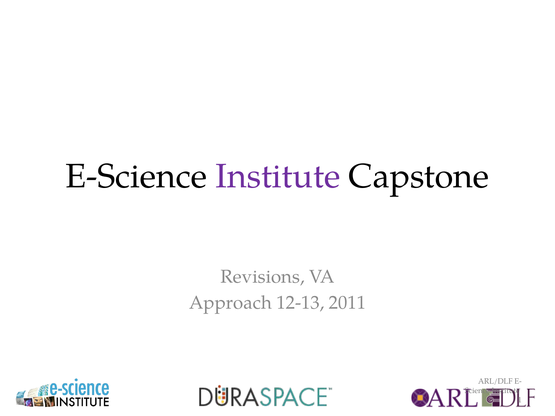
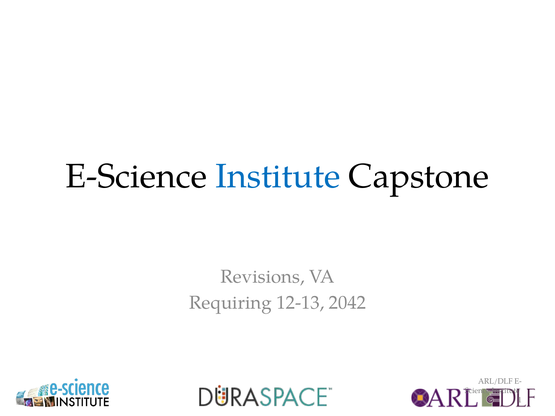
Institute at (278, 176) colour: purple -> blue
Approach: Approach -> Requiring
2011: 2011 -> 2042
